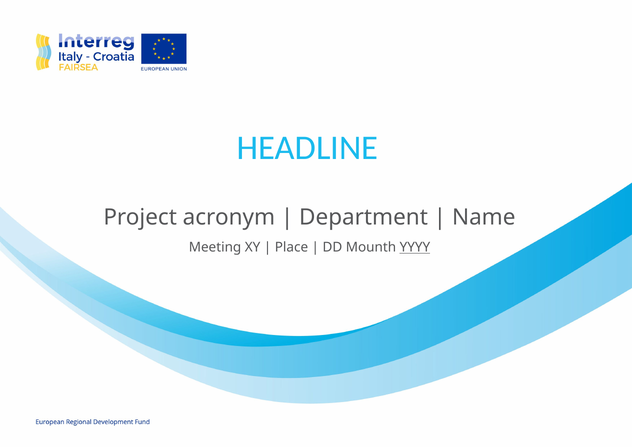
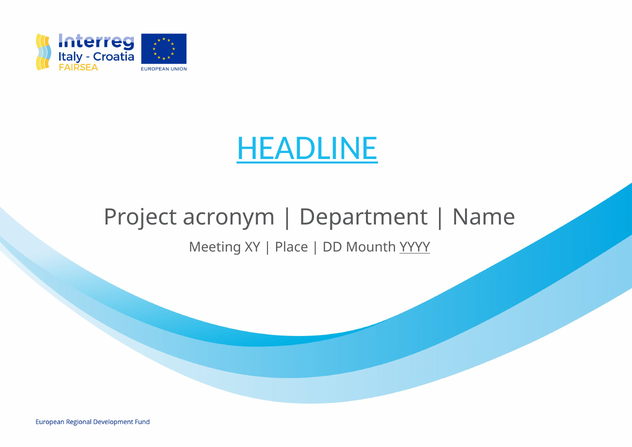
HEADLINE underline: none -> present
